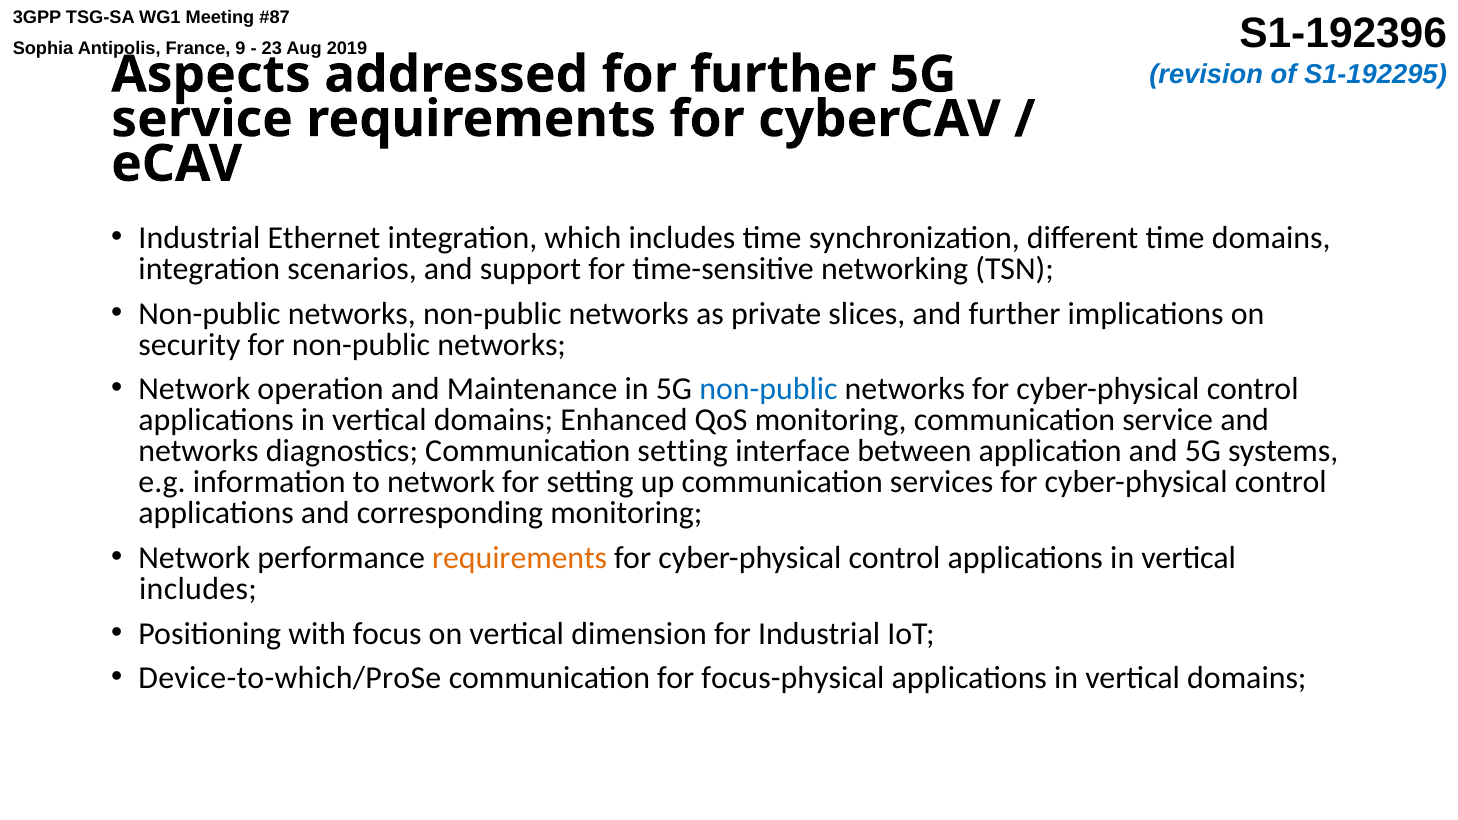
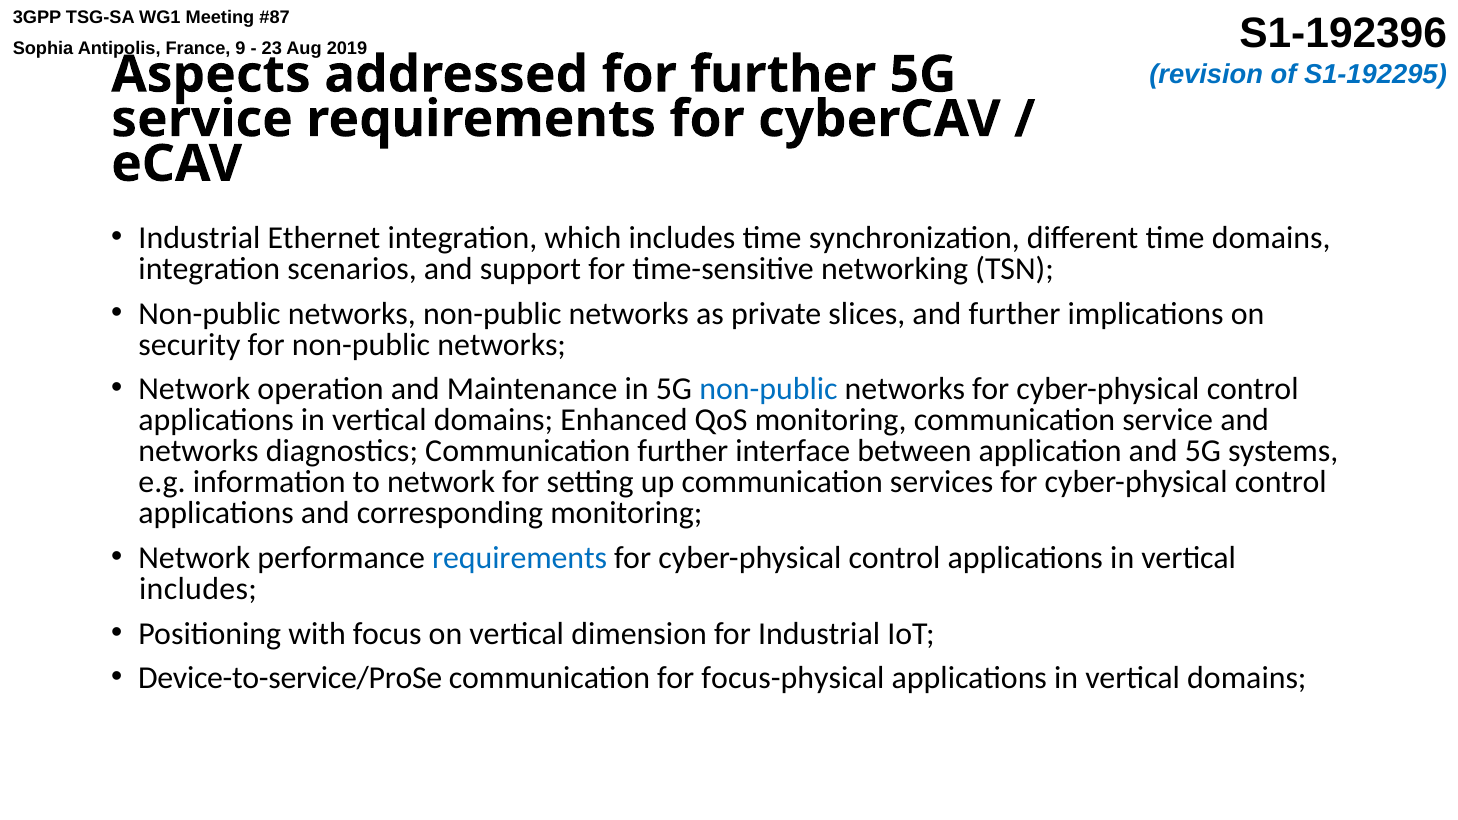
Communication setting: setting -> further
requirements at (520, 558) colour: orange -> blue
Device-to-which/ProSe: Device-to-which/ProSe -> Device-to-service/ProSe
